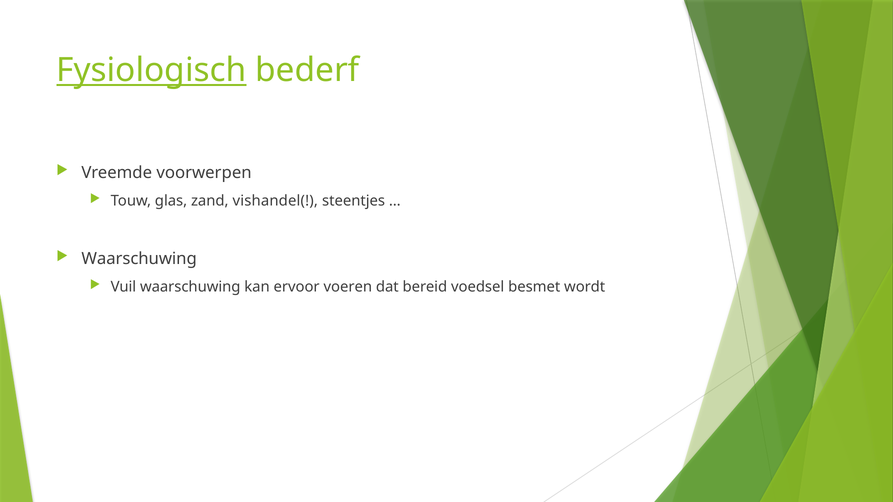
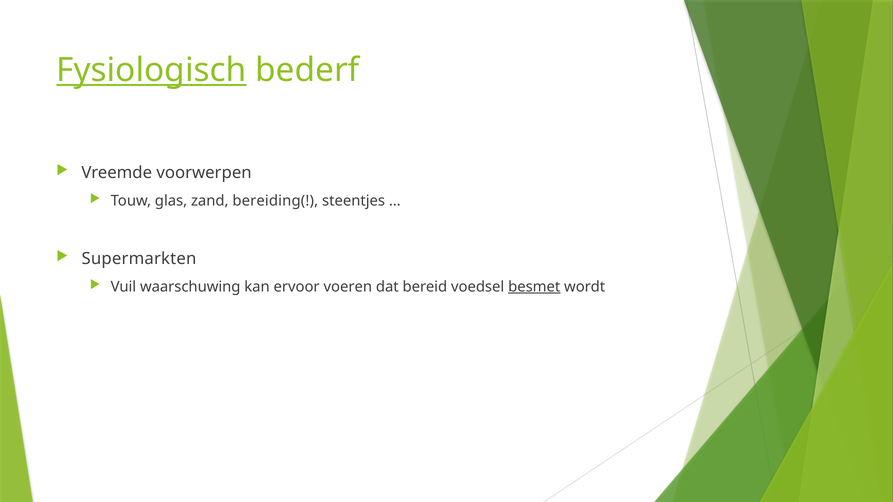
vishandel(: vishandel( -> bereiding(
Waarschuwing at (139, 259): Waarschuwing -> Supermarkten
besmet underline: none -> present
